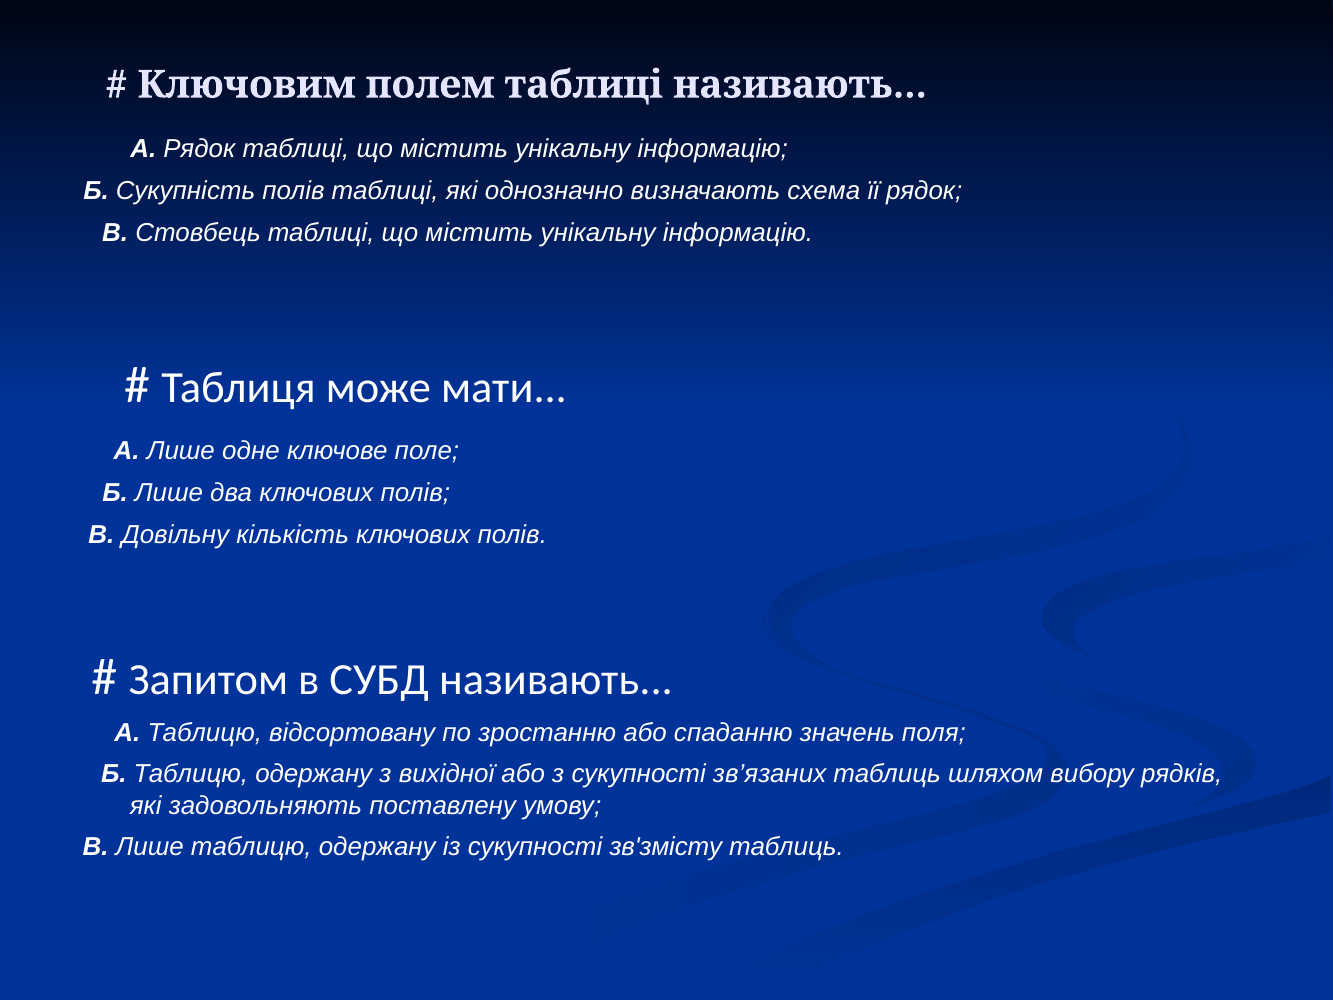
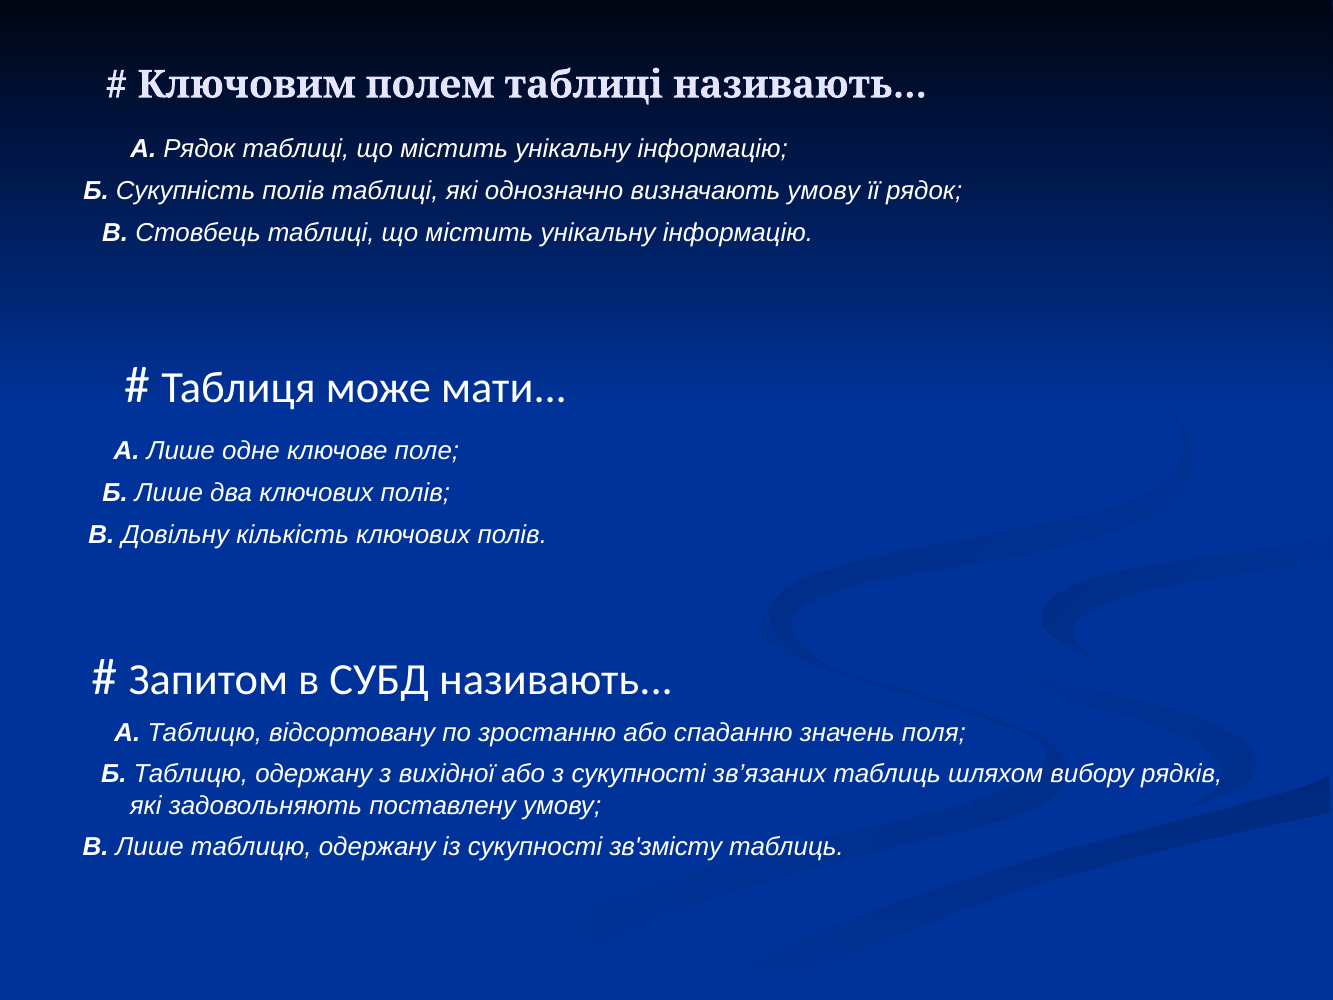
визначають схема: схема -> умову
